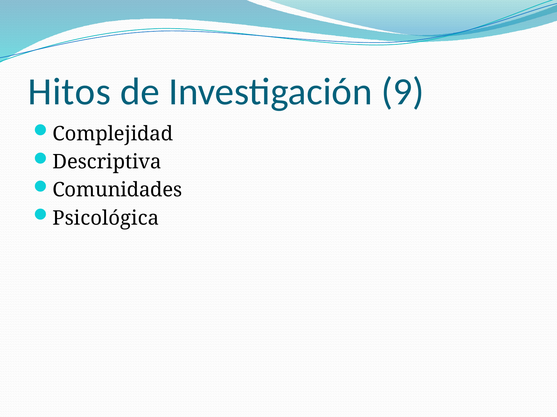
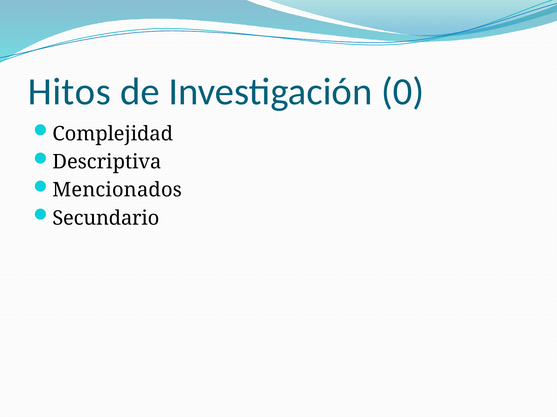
9: 9 -> 0
Comunidades: Comunidades -> Mencionados
Psicológica: Psicológica -> Secundario
